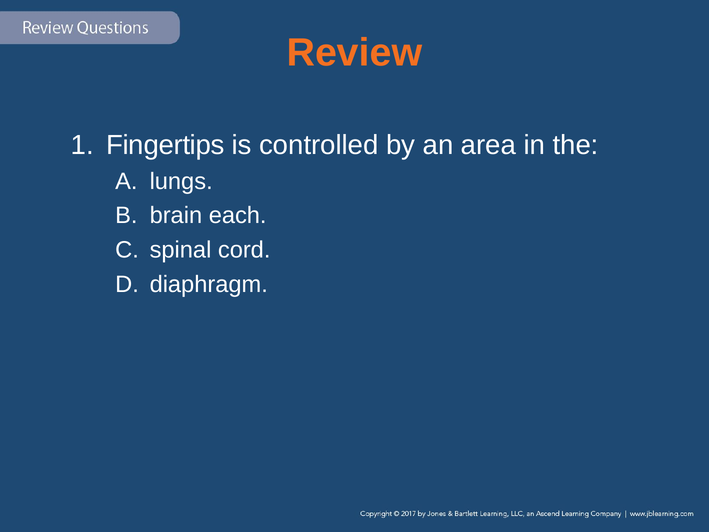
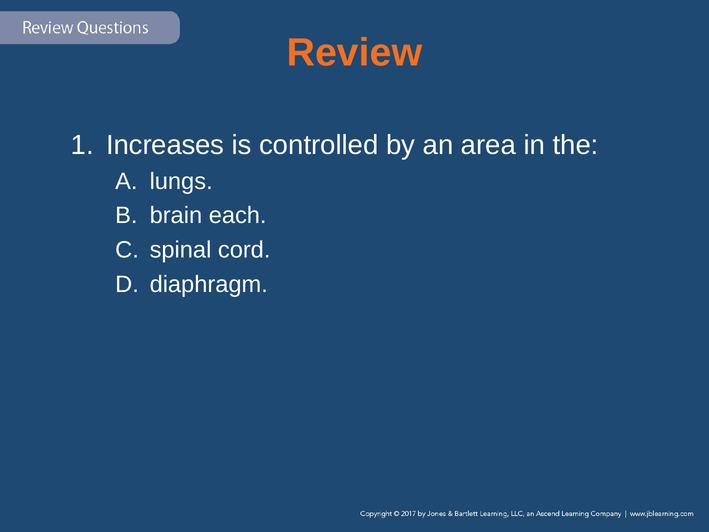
Fingertips: Fingertips -> Increases
